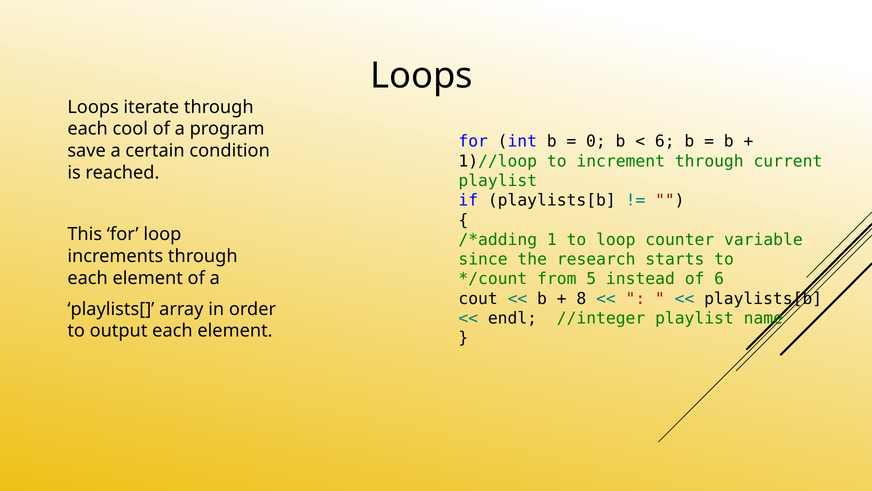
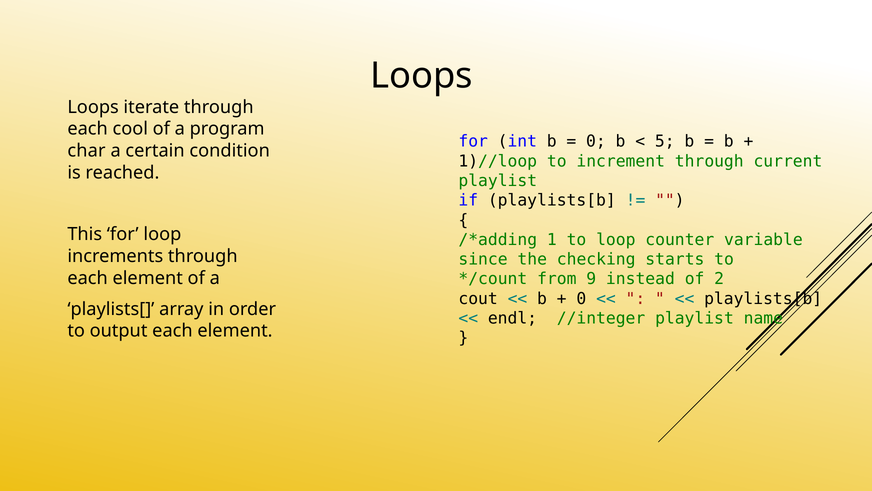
6 at (665, 141): 6 -> 5
save: save -> char
research: research -> checking
5: 5 -> 9
of 6: 6 -> 2
8 at (581, 298): 8 -> 0
